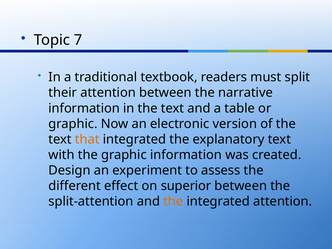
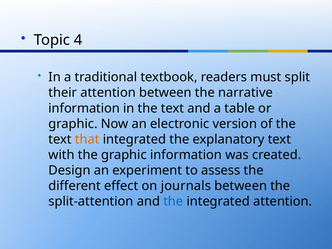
7: 7 -> 4
superior: superior -> journals
the at (173, 201) colour: orange -> blue
